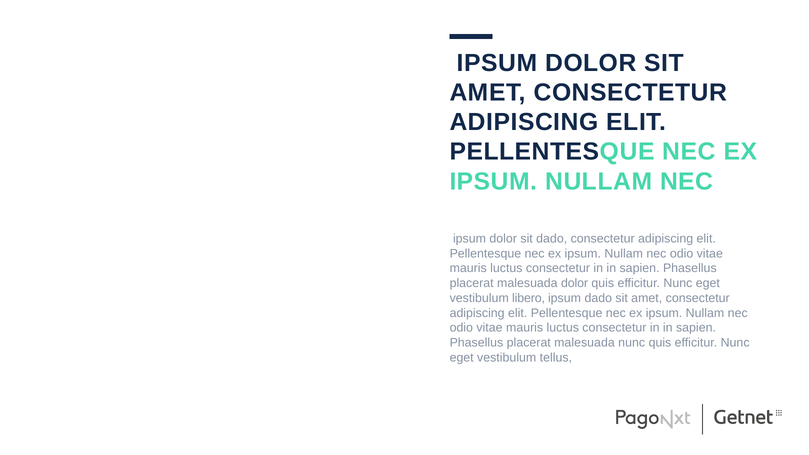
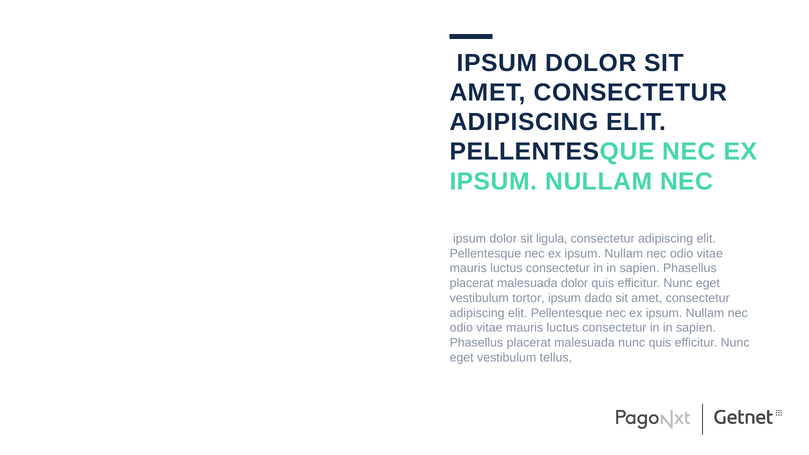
sit dado: dado -> ligula
libero: libero -> tortor
